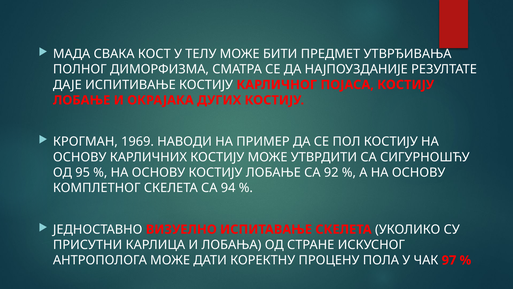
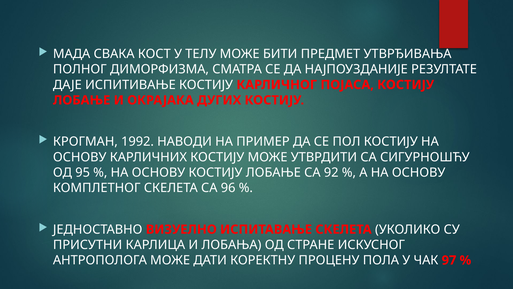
1969: 1969 -> 1992
94: 94 -> 96
